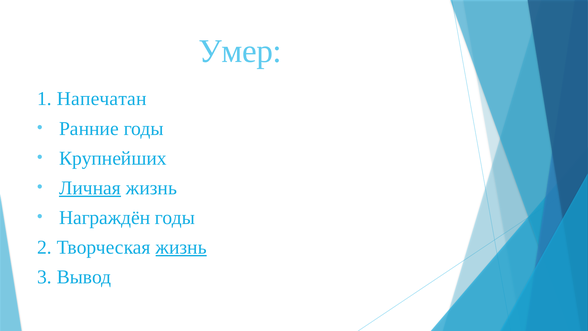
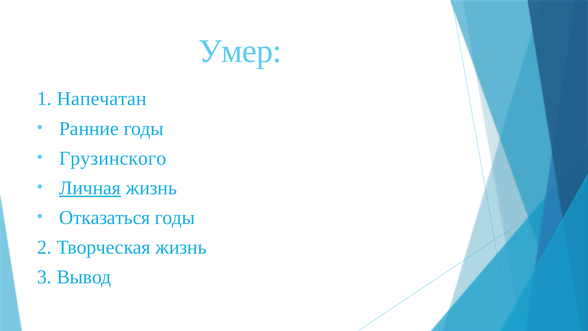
Крупнейших: Крупнейших -> Грузинского
Награждён: Награждён -> Отказаться
жизнь at (181, 247) underline: present -> none
